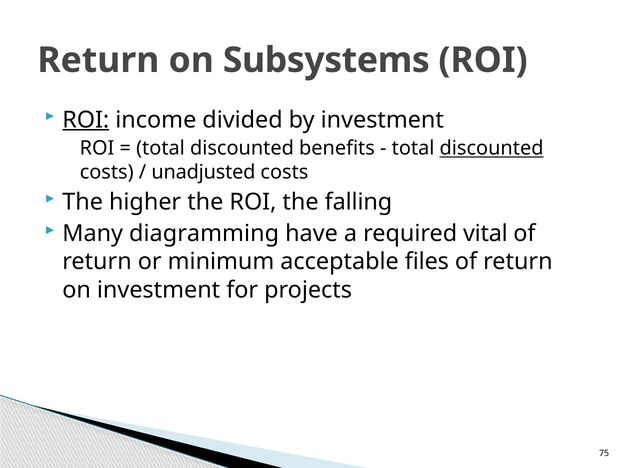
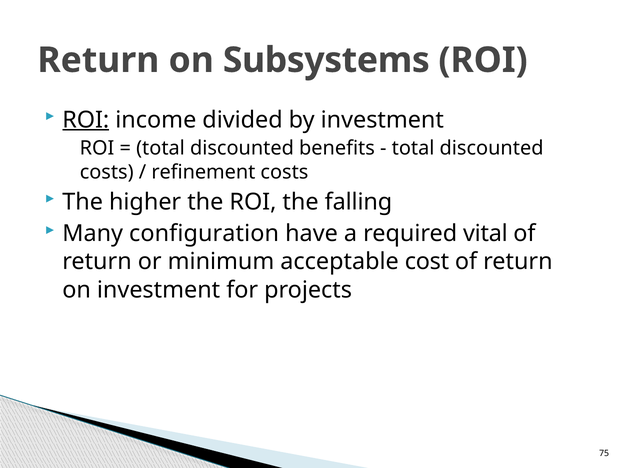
discounted at (492, 148) underline: present -> none
unadjusted: unadjusted -> refinement
diagramming: diagramming -> configuration
files: files -> cost
